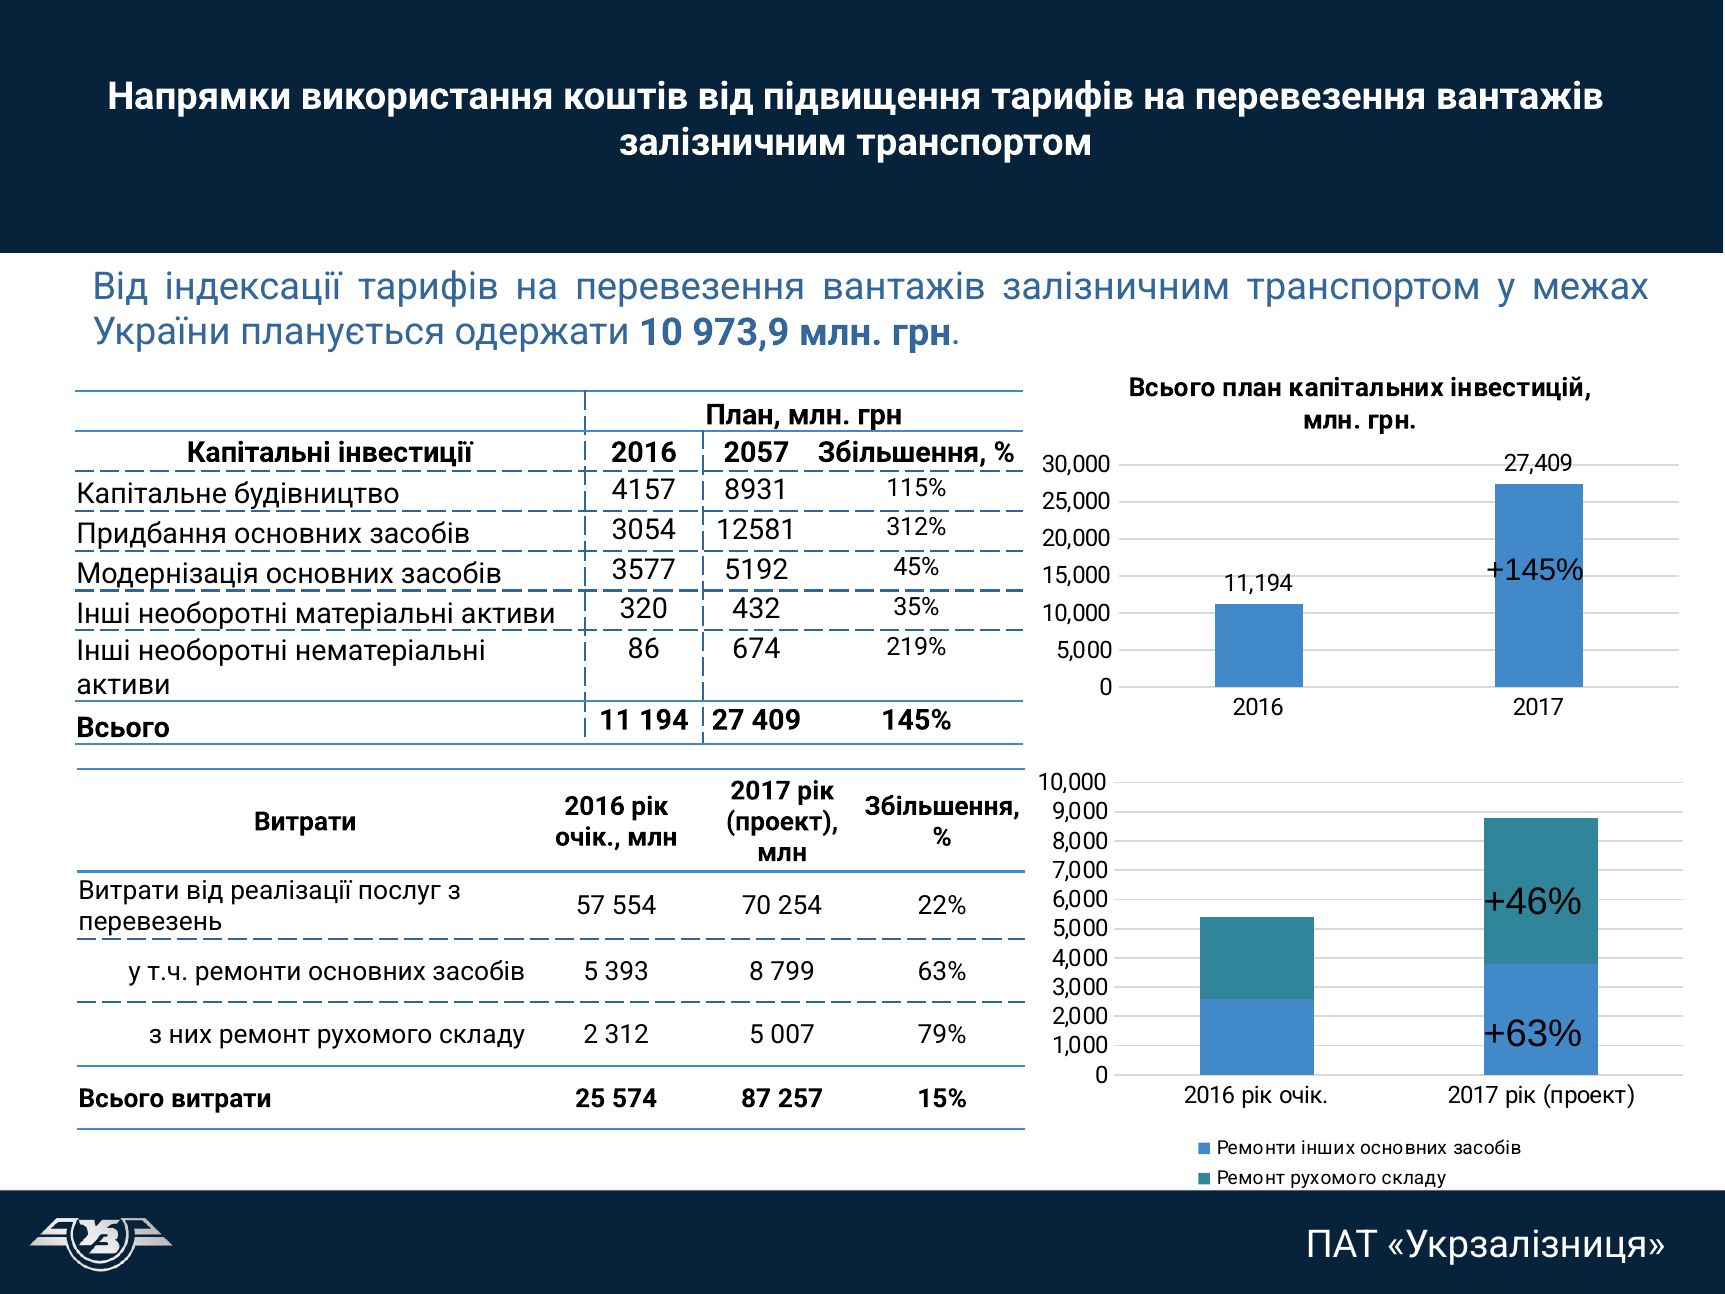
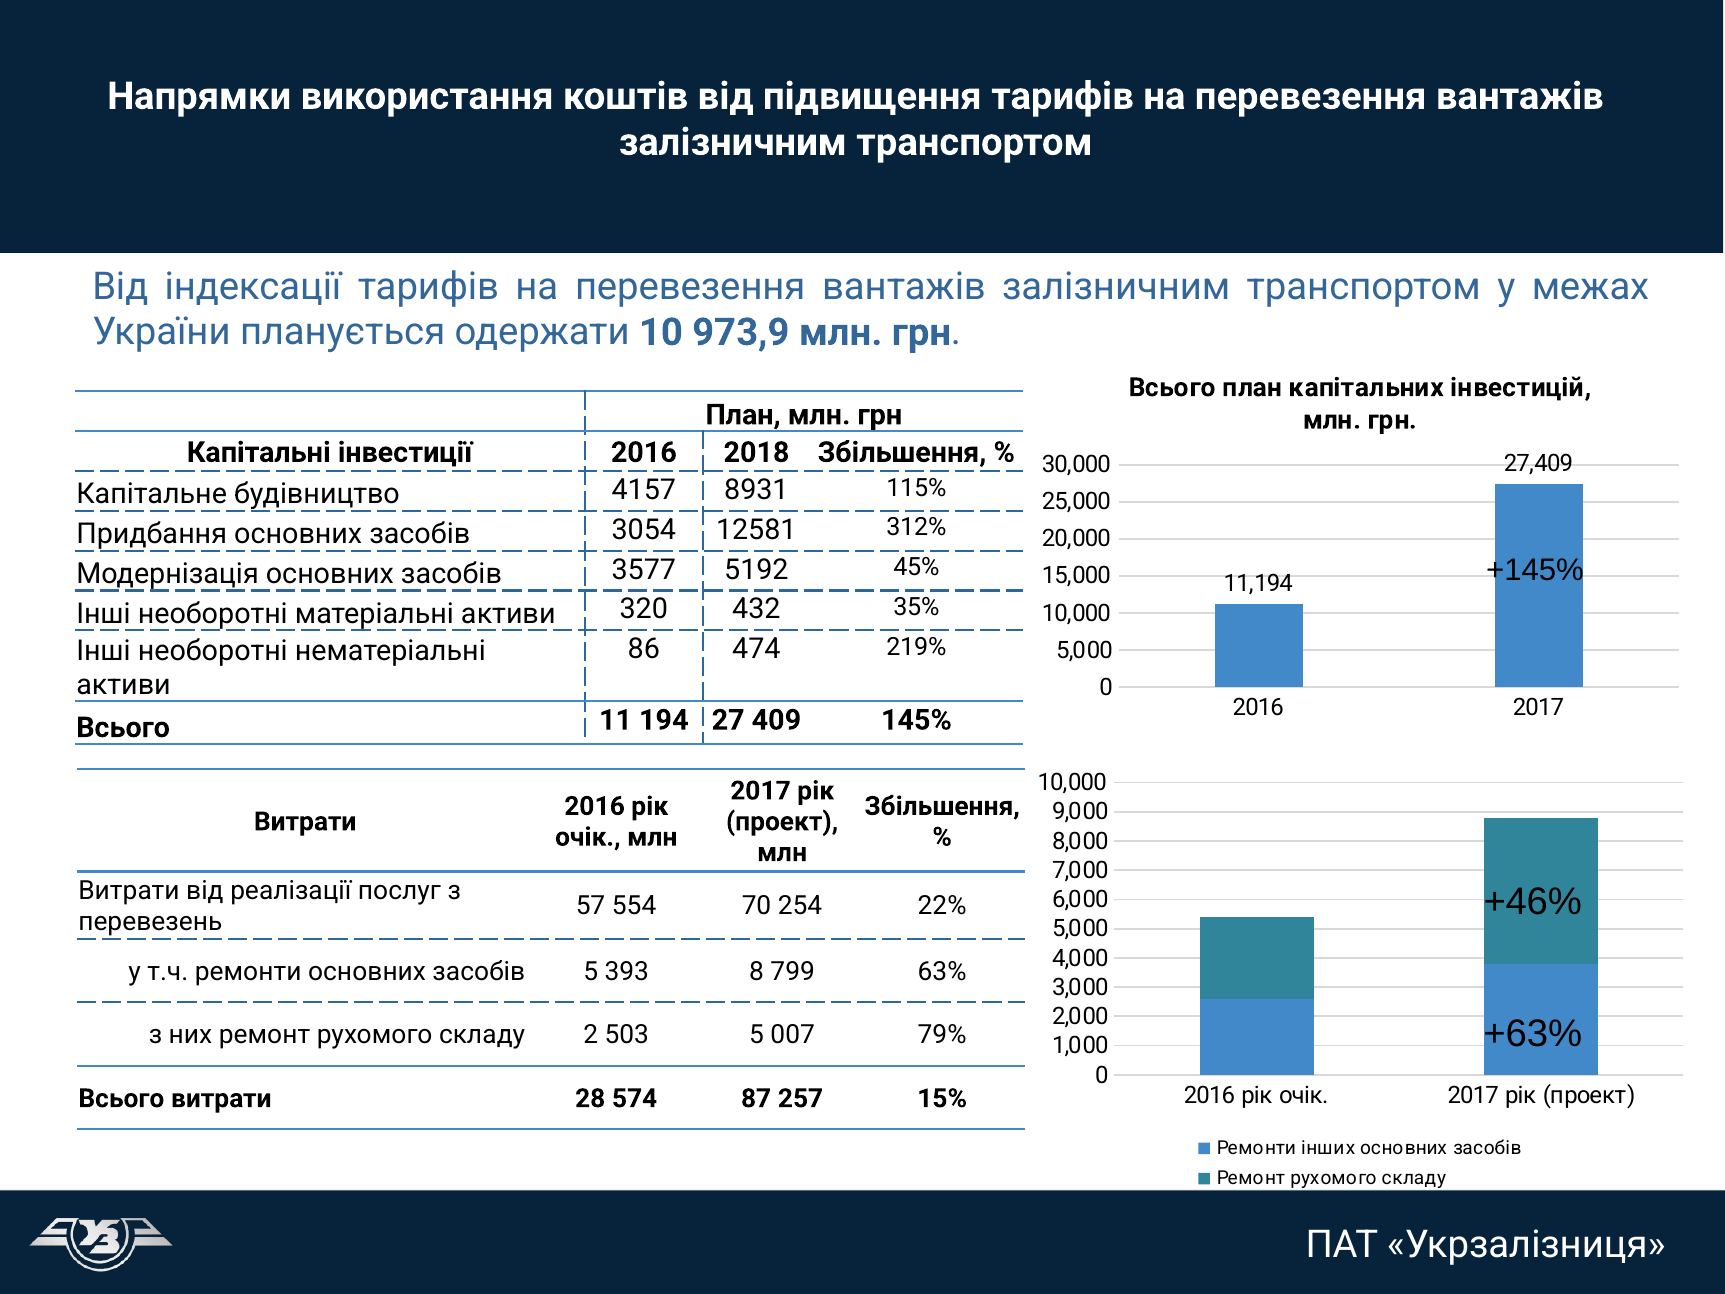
2057: 2057 -> 2018
674: 674 -> 474
312: 312 -> 503
25: 25 -> 28
